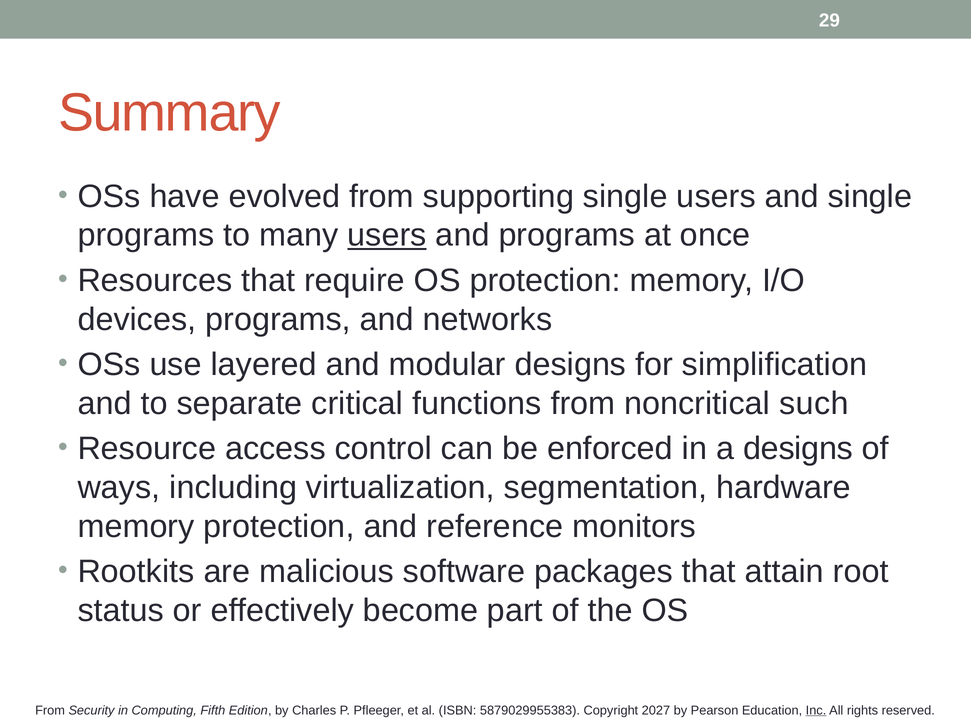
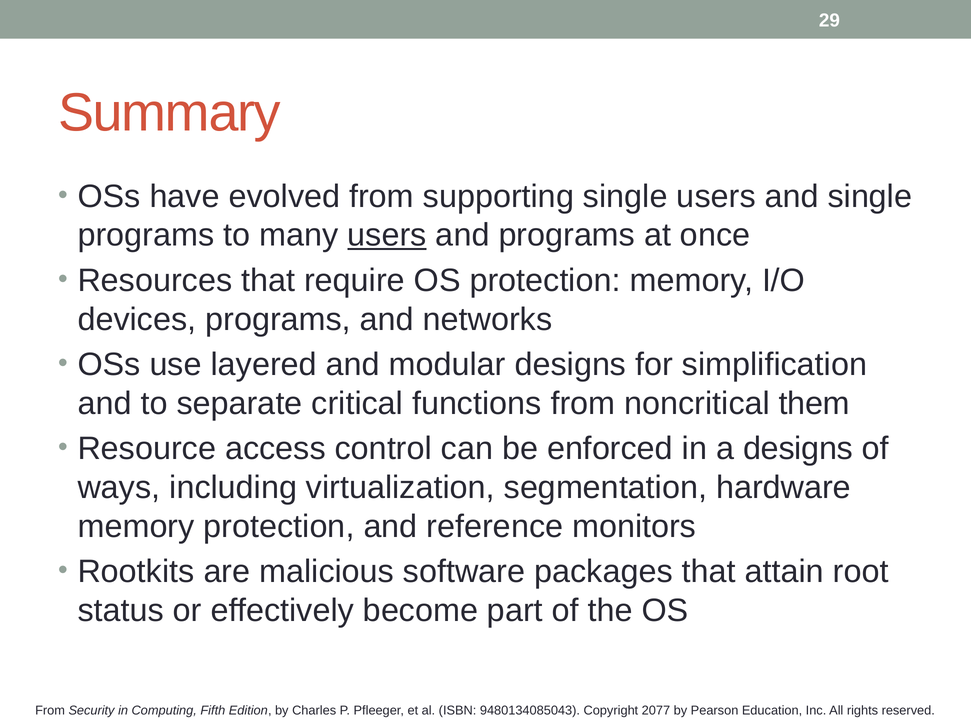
such: such -> them
5879029955383: 5879029955383 -> 9480134085043
2027: 2027 -> 2077
Inc underline: present -> none
